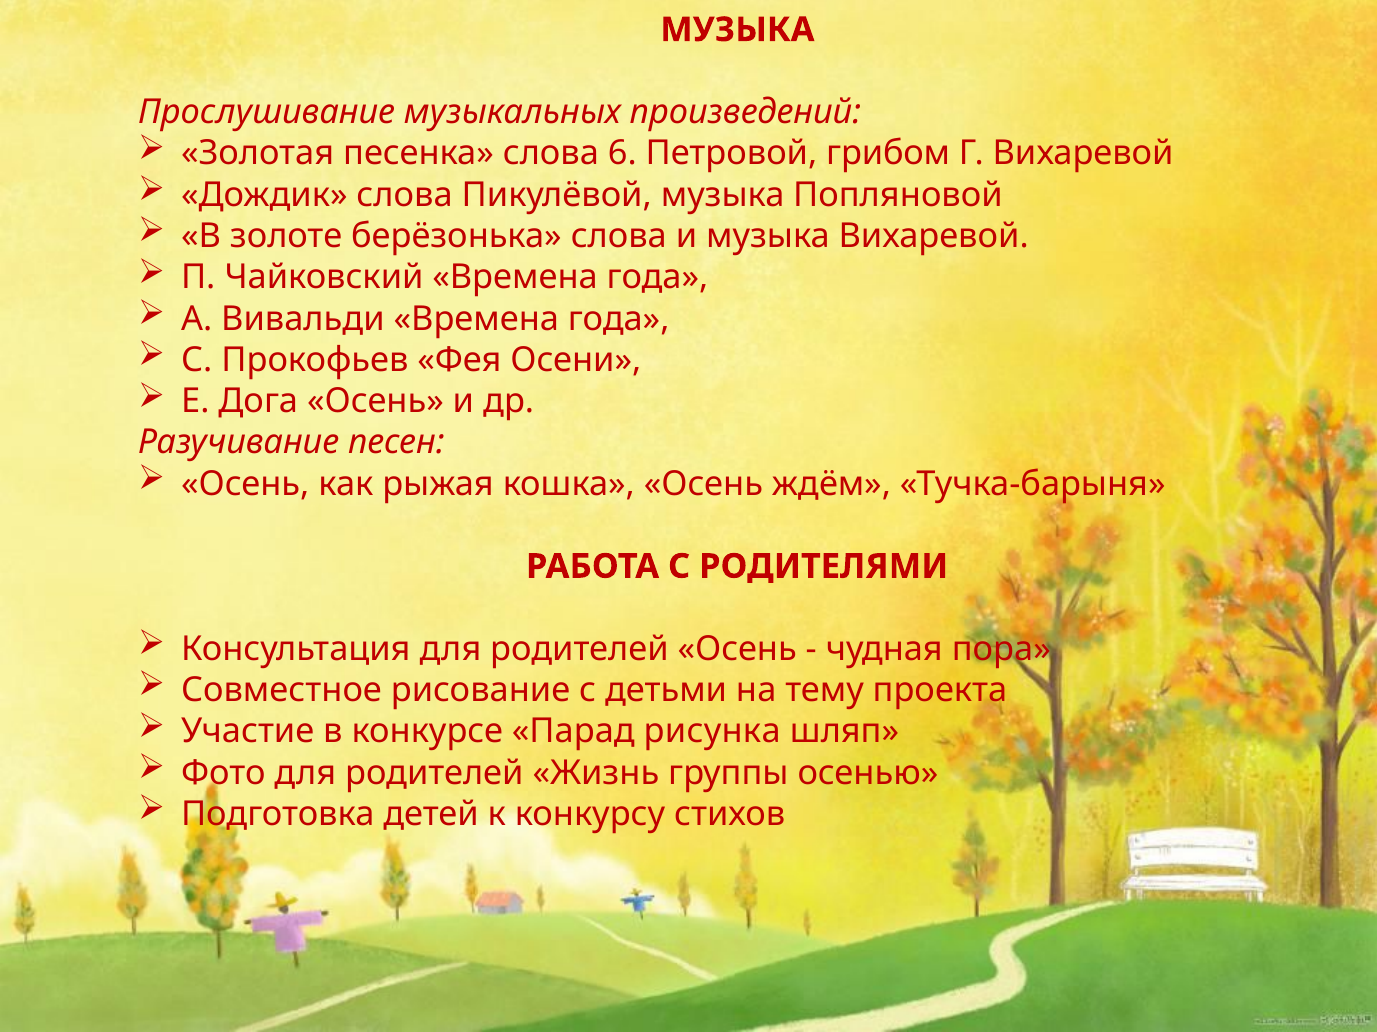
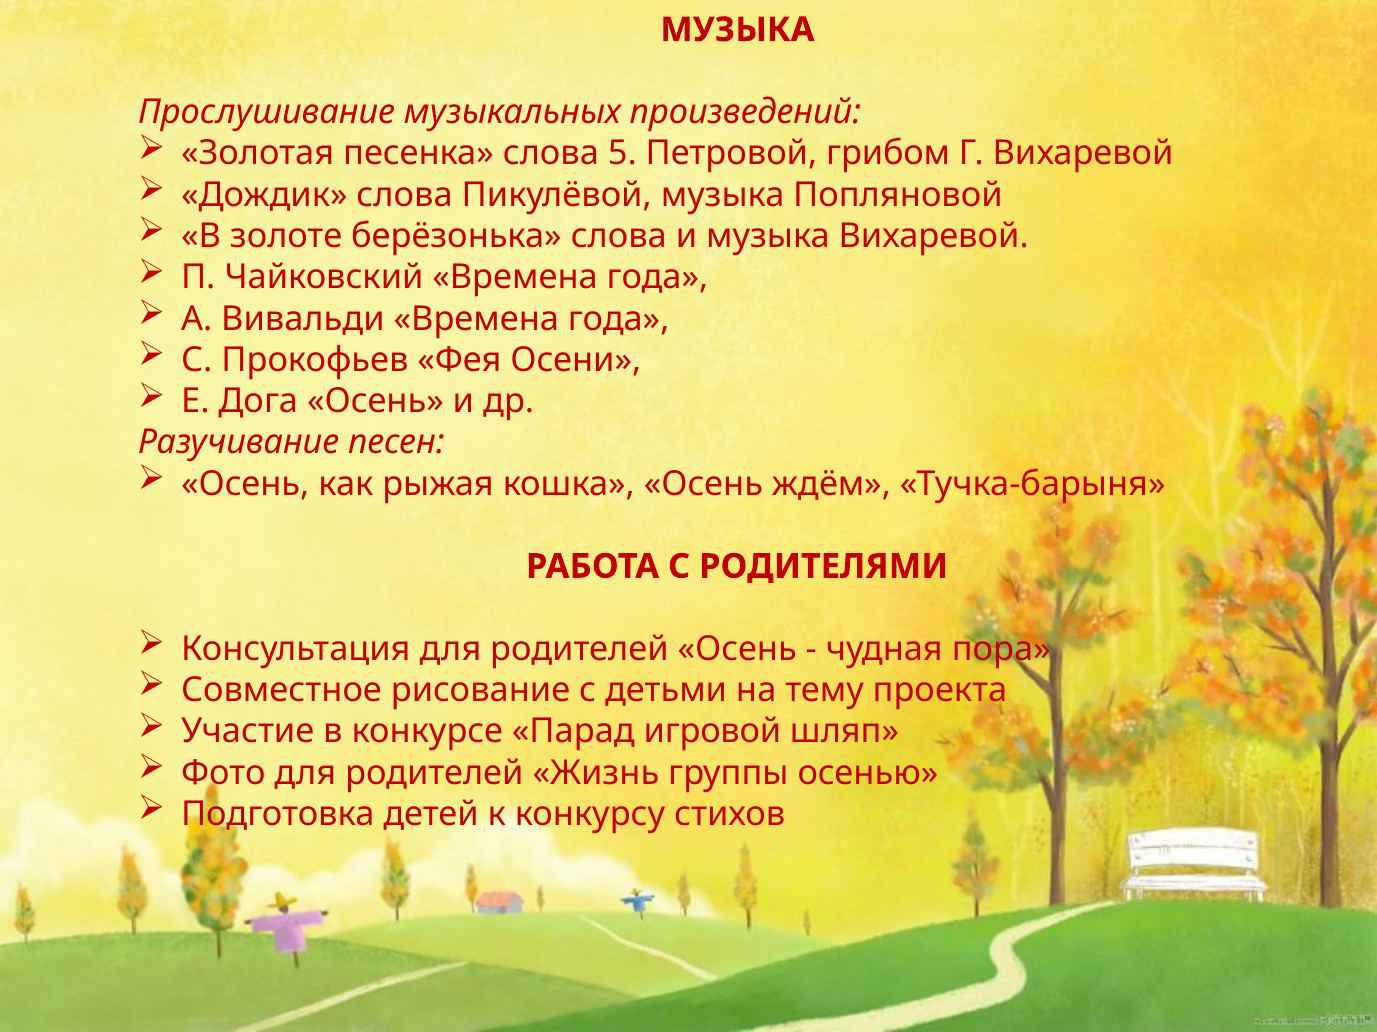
6: 6 -> 5
рисунка: рисунка -> игровой
